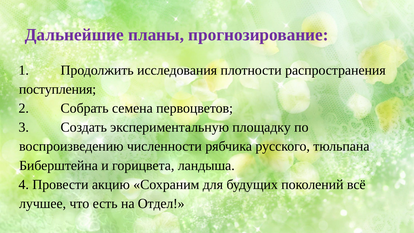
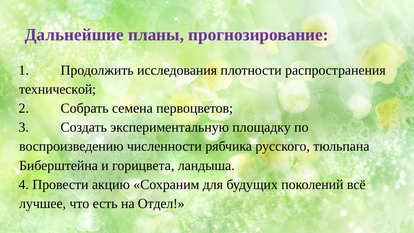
поступления: поступления -> технической
